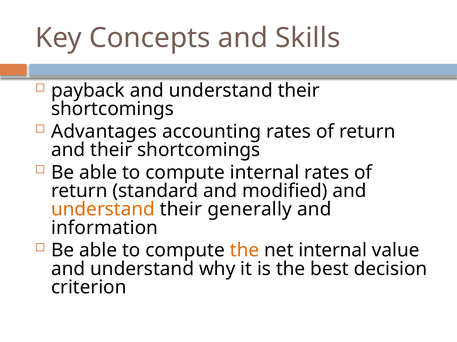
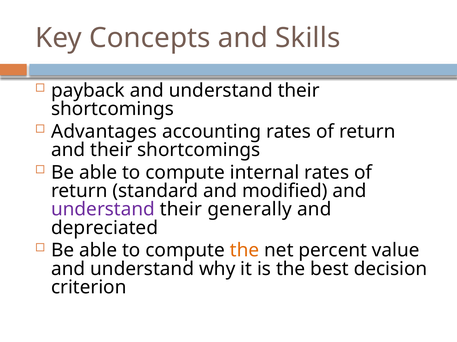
understand at (103, 210) colour: orange -> purple
information: information -> depreciated
net internal: internal -> percent
